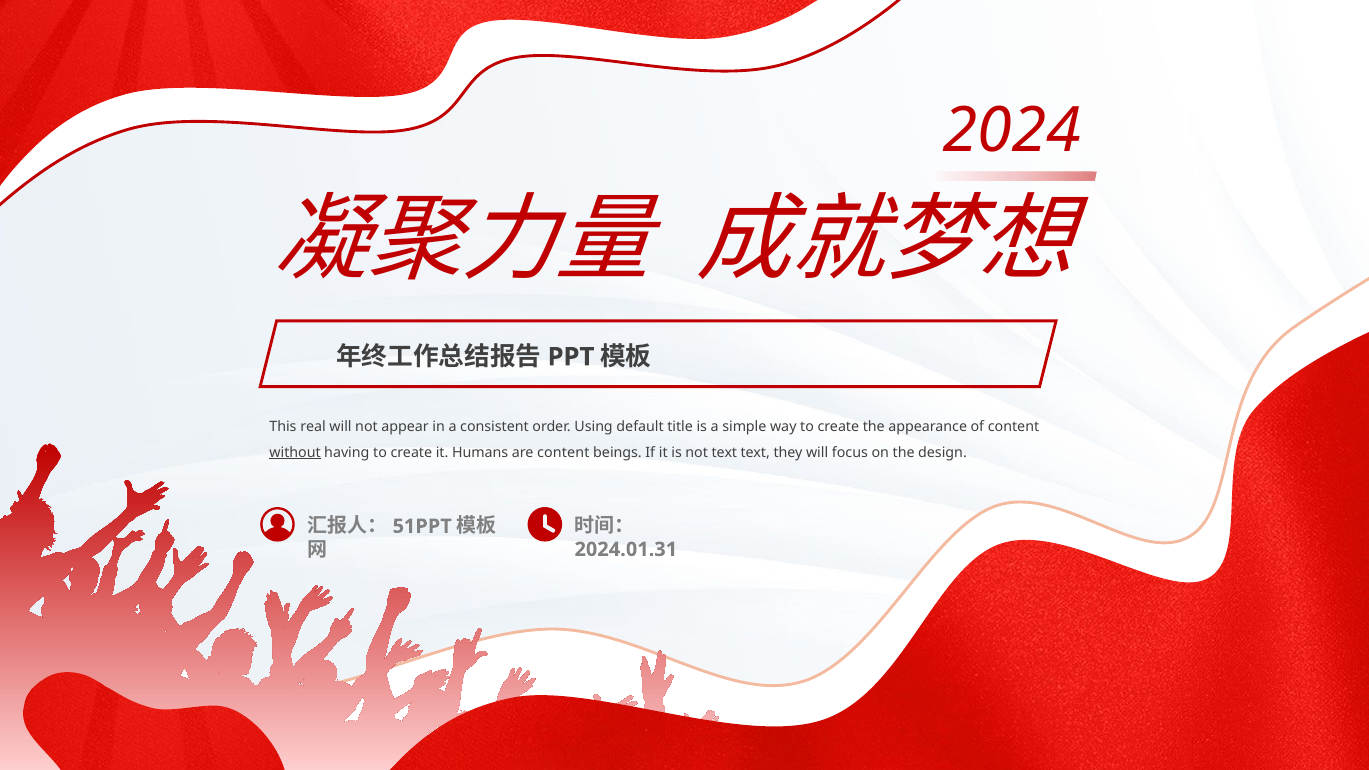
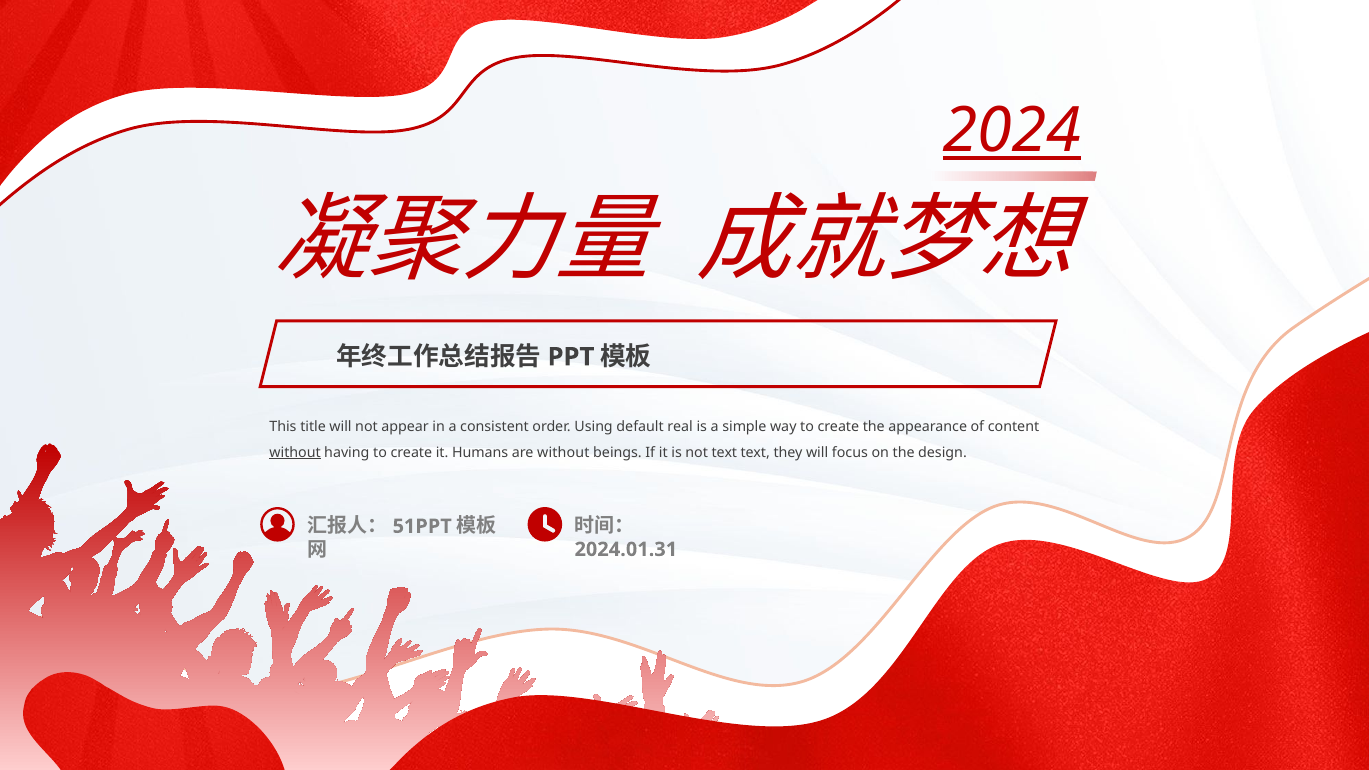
2024 underline: none -> present
real: real -> title
title: title -> real
are content: content -> without
